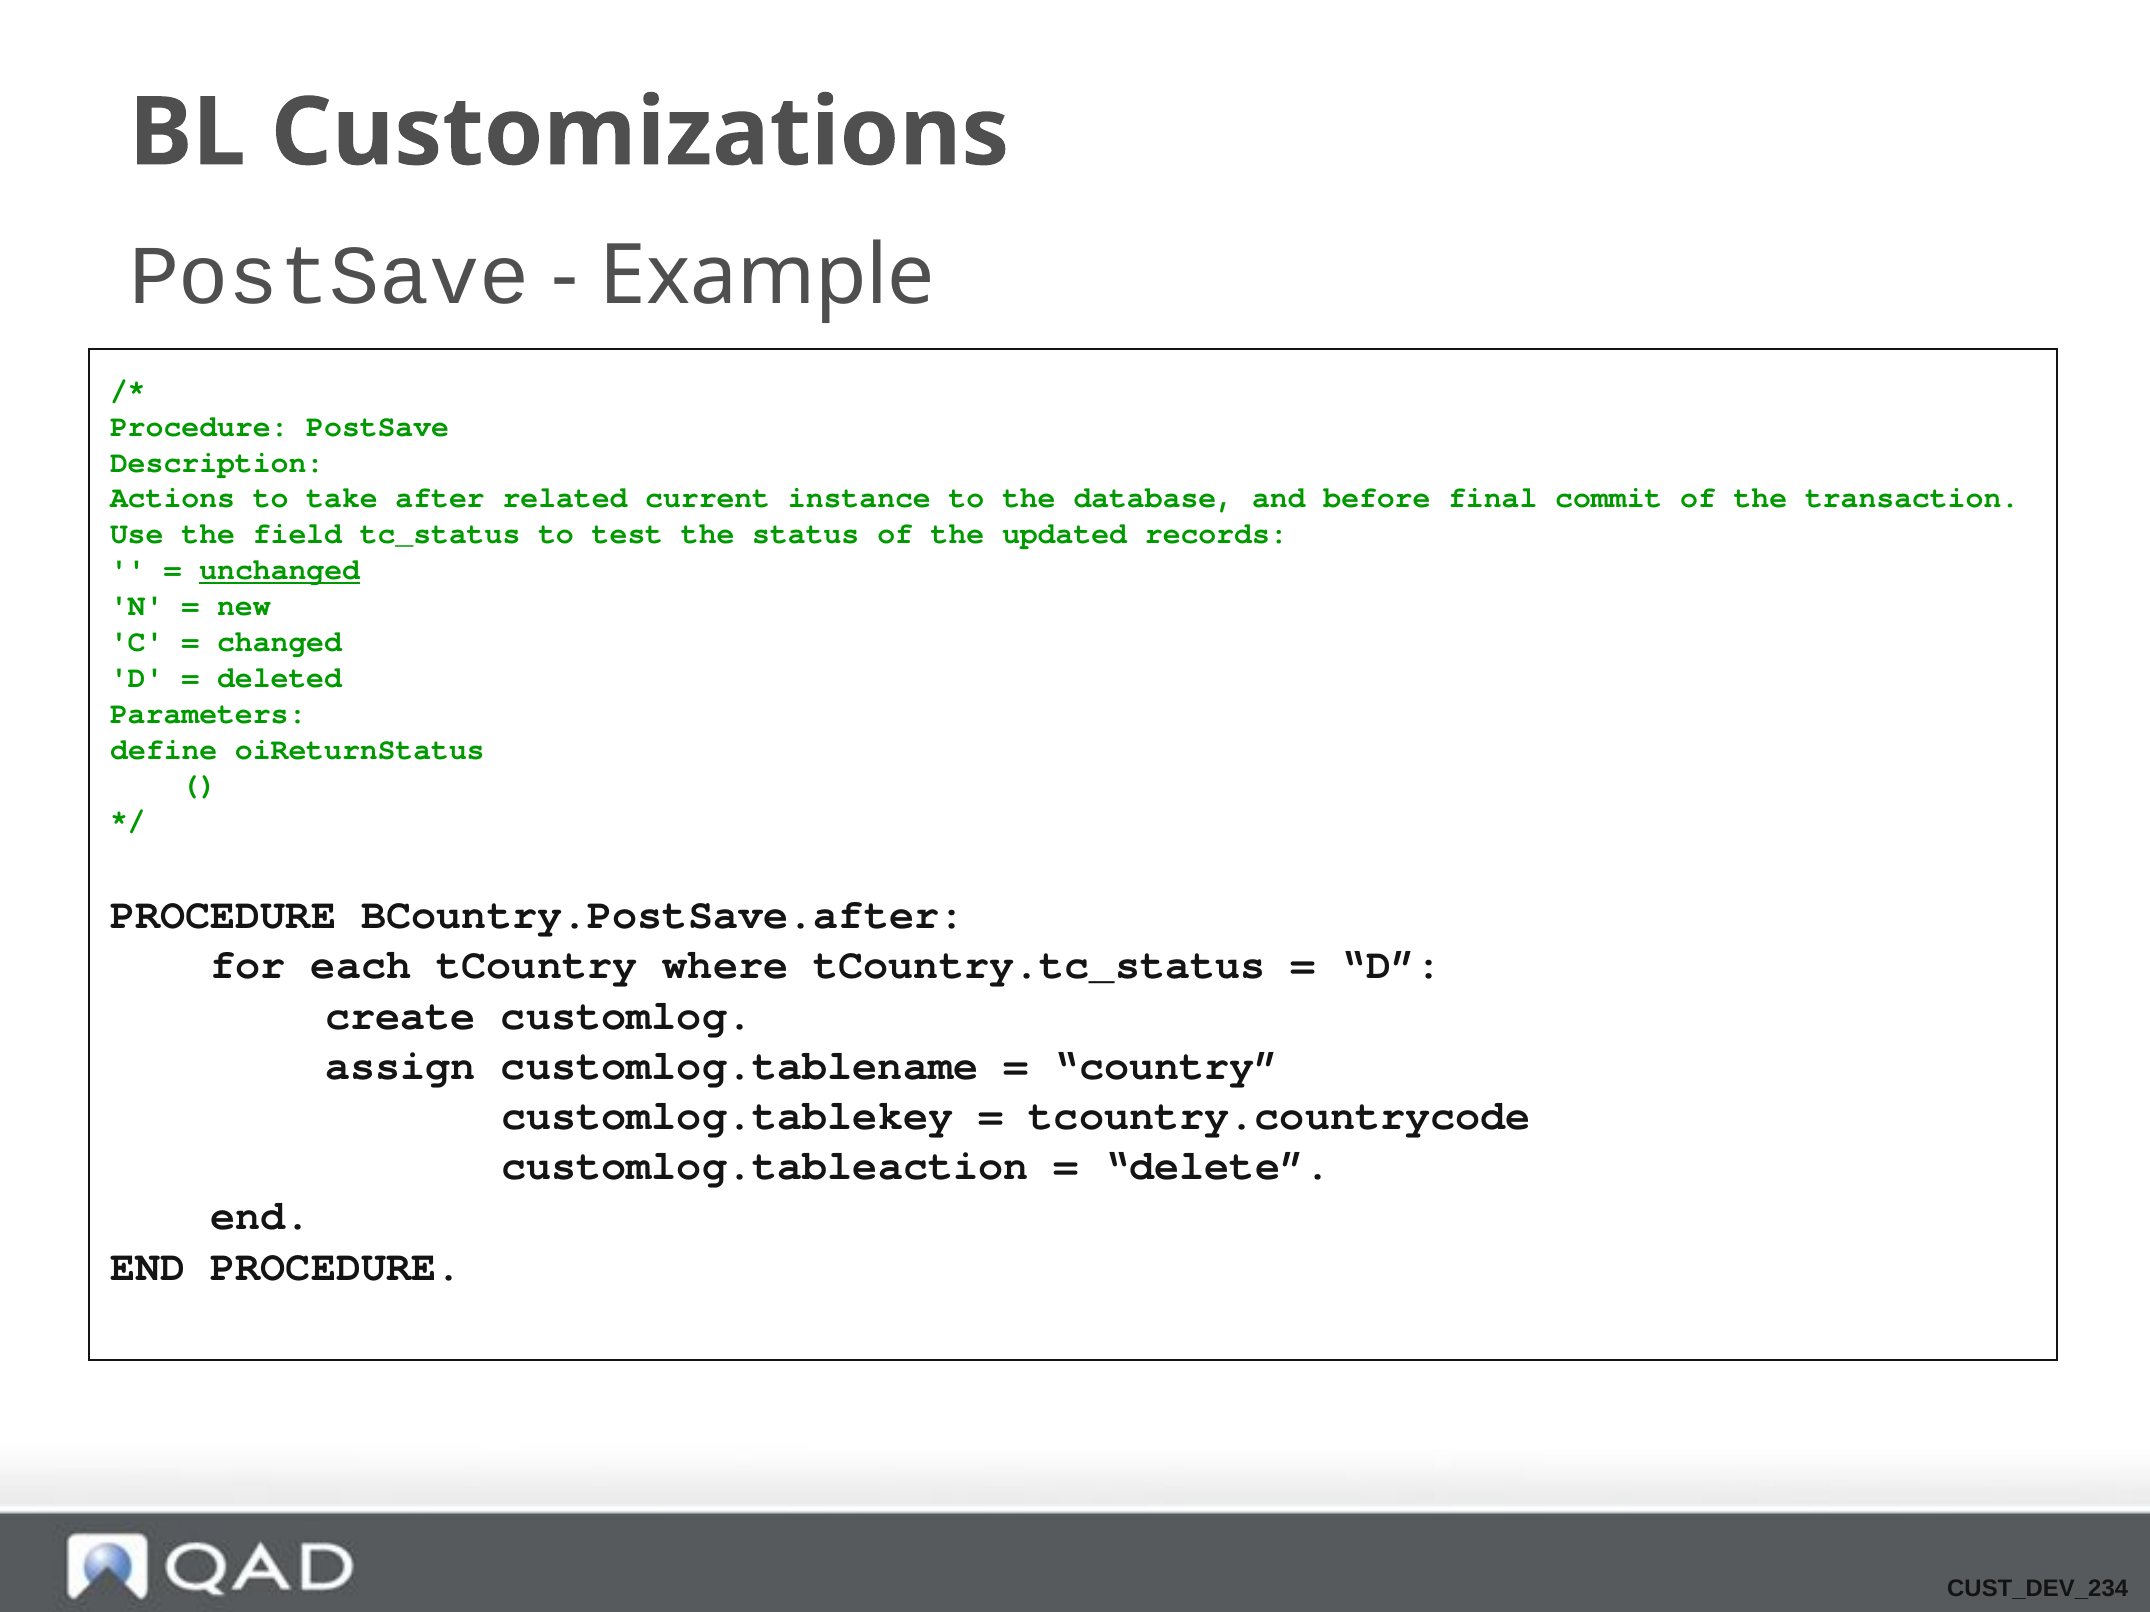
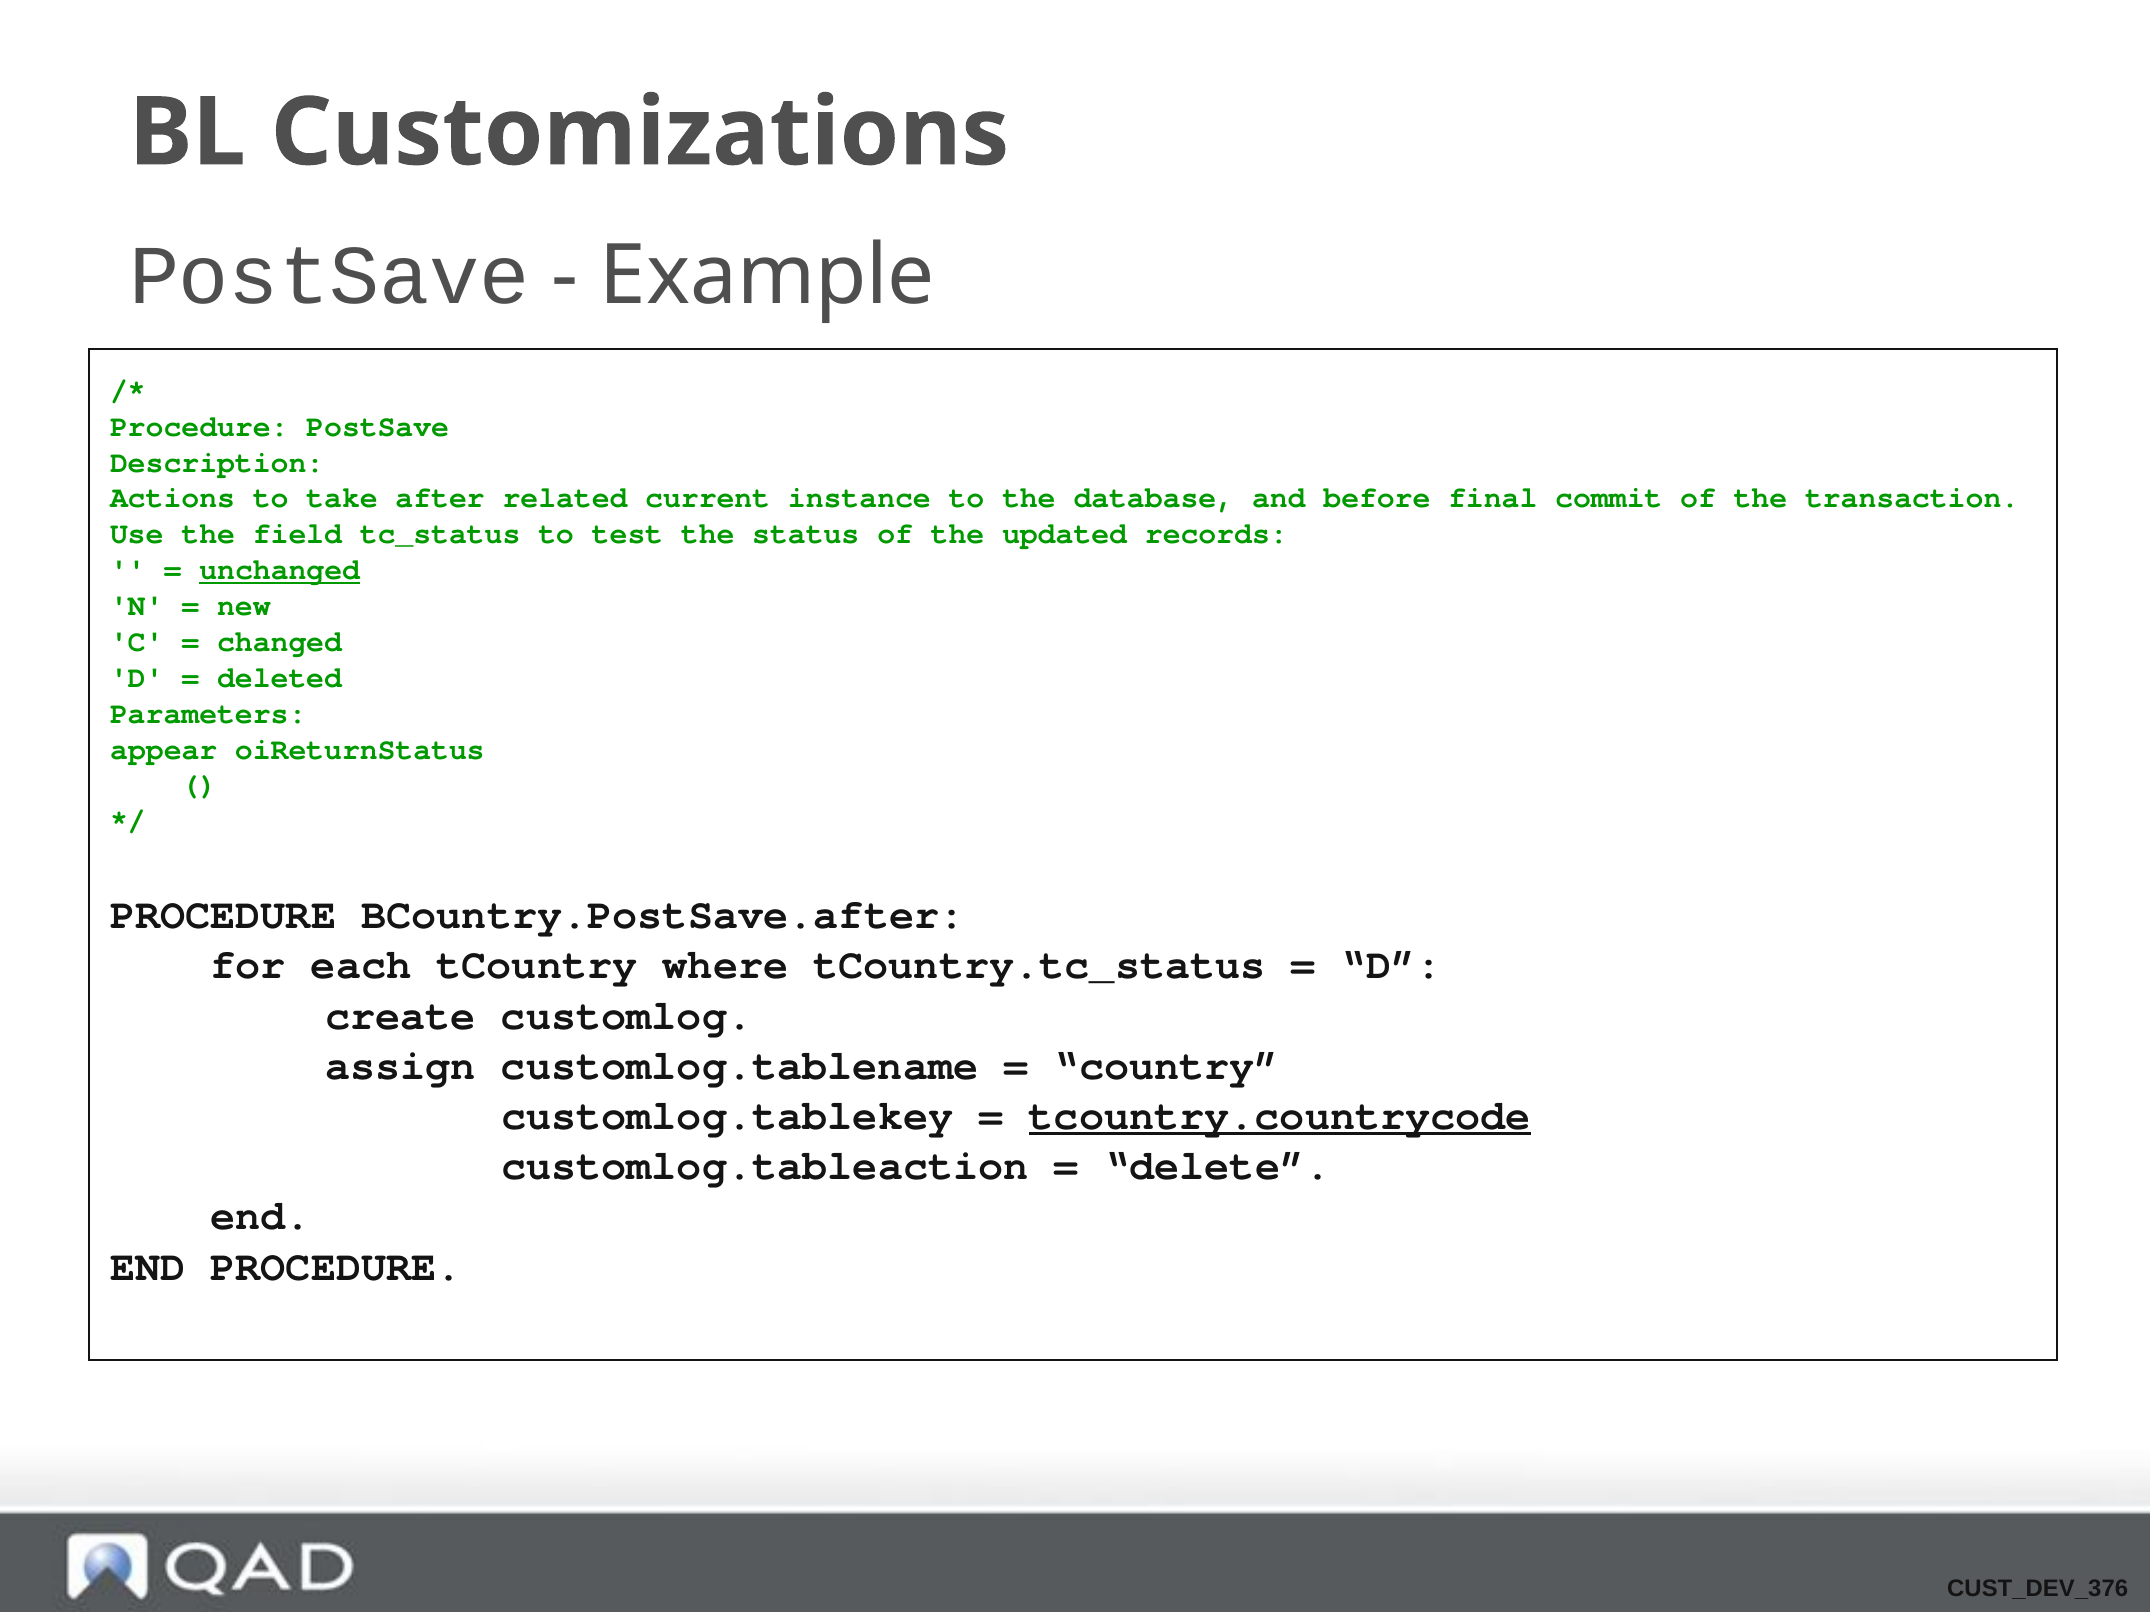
define: define -> appear
tcountry.countrycode underline: none -> present
CUST_DEV_234: CUST_DEV_234 -> CUST_DEV_376
